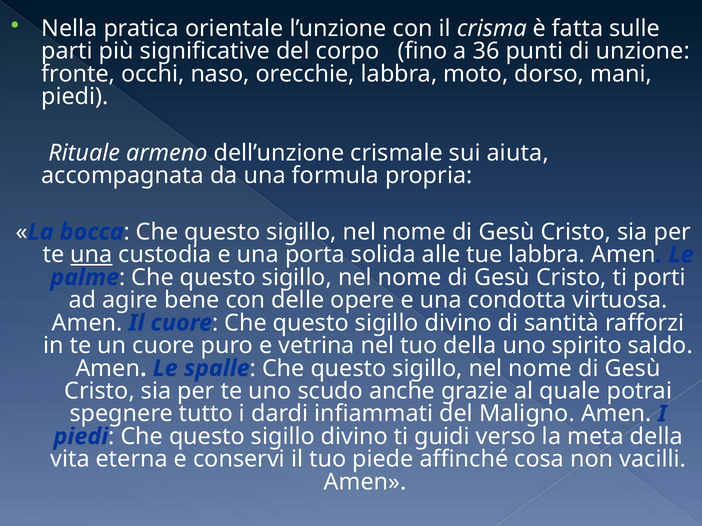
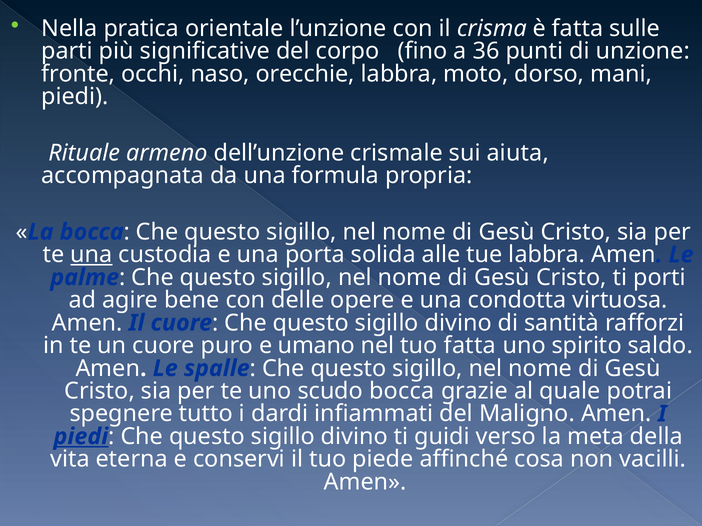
vetrina: vetrina -> umano
tuo della: della -> fatta
scudo anche: anche -> bocca
piedi at (81, 437) underline: none -> present
